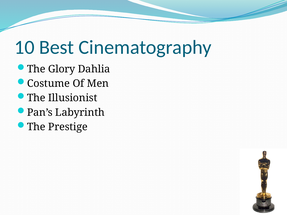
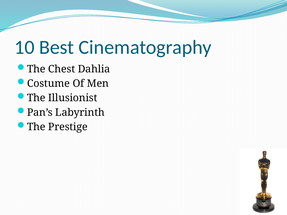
Glory: Glory -> Chest
